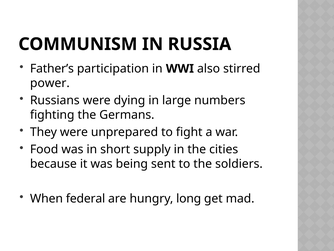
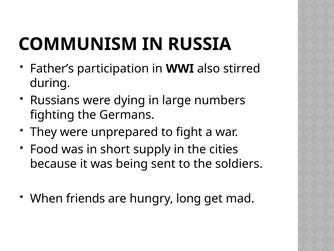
power: power -> during
federal: federal -> friends
